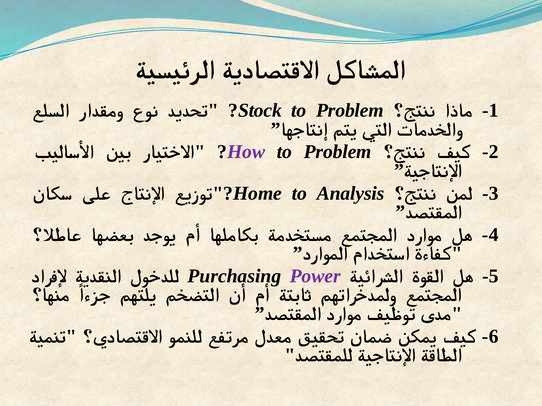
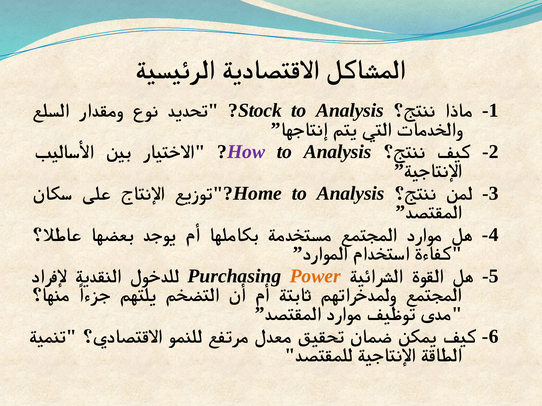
Problem at (350, 111): Problem -> Analysis
Problem at (338, 152): Problem -> Analysis
Power colour: purple -> orange
